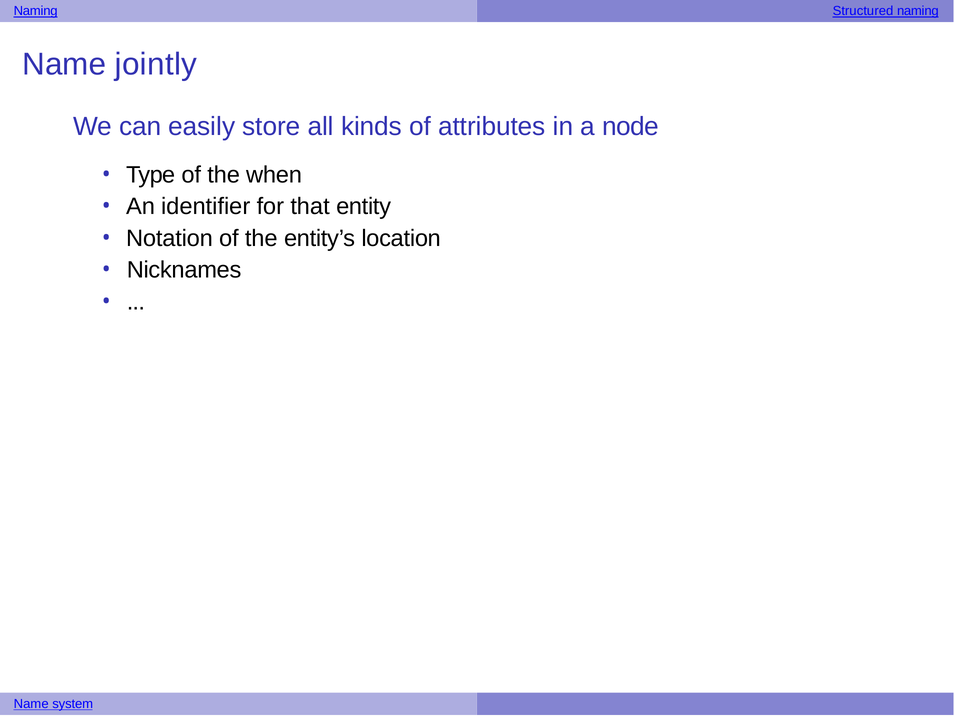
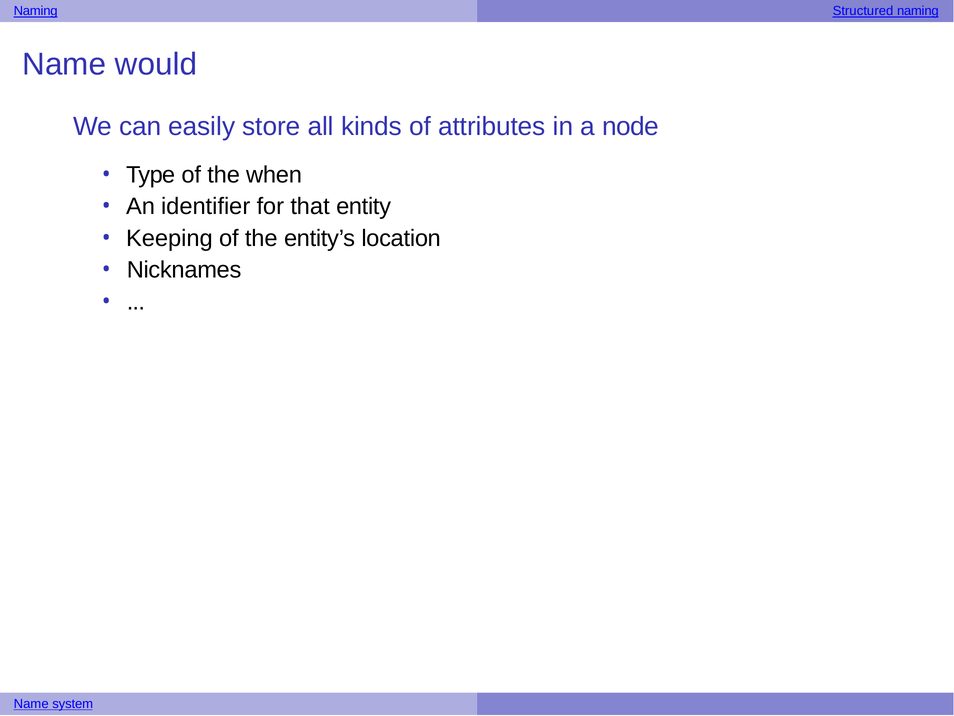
jointly: jointly -> would
Notation: Notation -> Keeping
